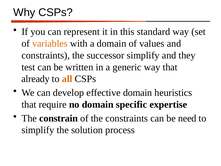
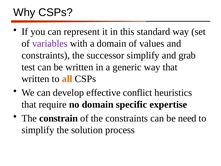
variables colour: orange -> purple
they: they -> grab
already at (36, 79): already -> written
effective domain: domain -> conflict
